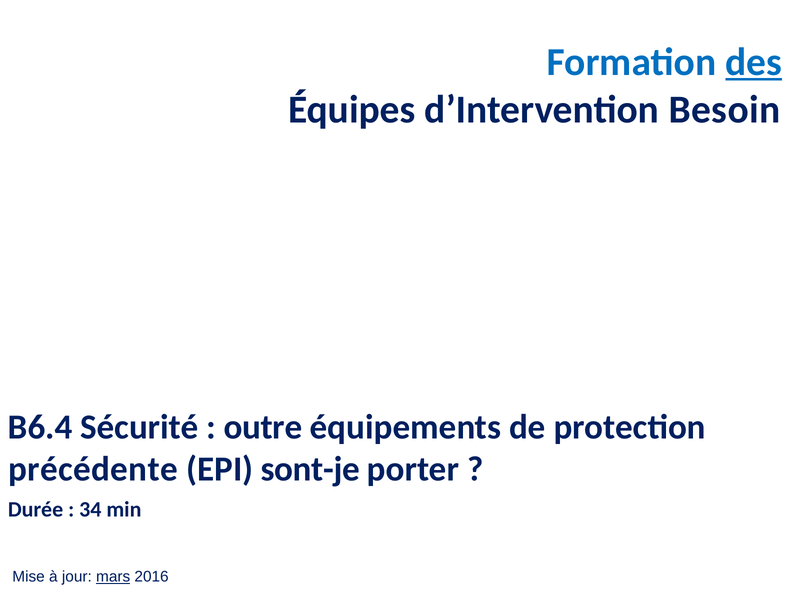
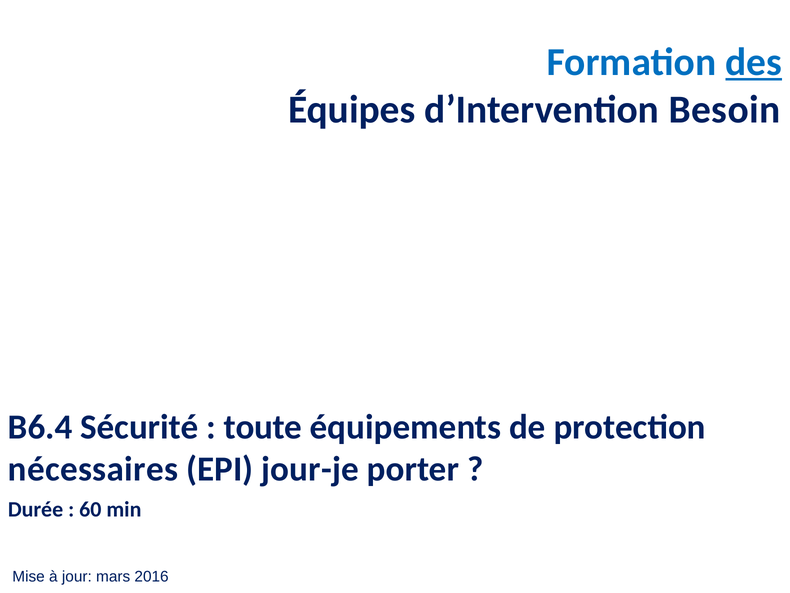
outre: outre -> toute
précédente: précédente -> nécessaires
sont-je: sont-je -> jour-je
34: 34 -> 60
mars underline: present -> none
